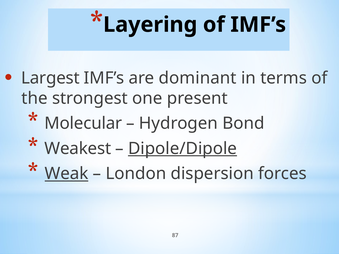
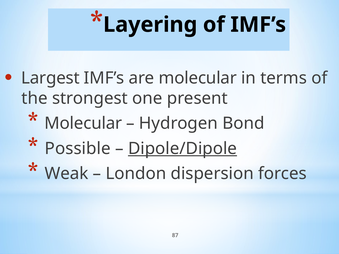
are dominant: dominant -> molecular
Weakest: Weakest -> Possible
Weak underline: present -> none
